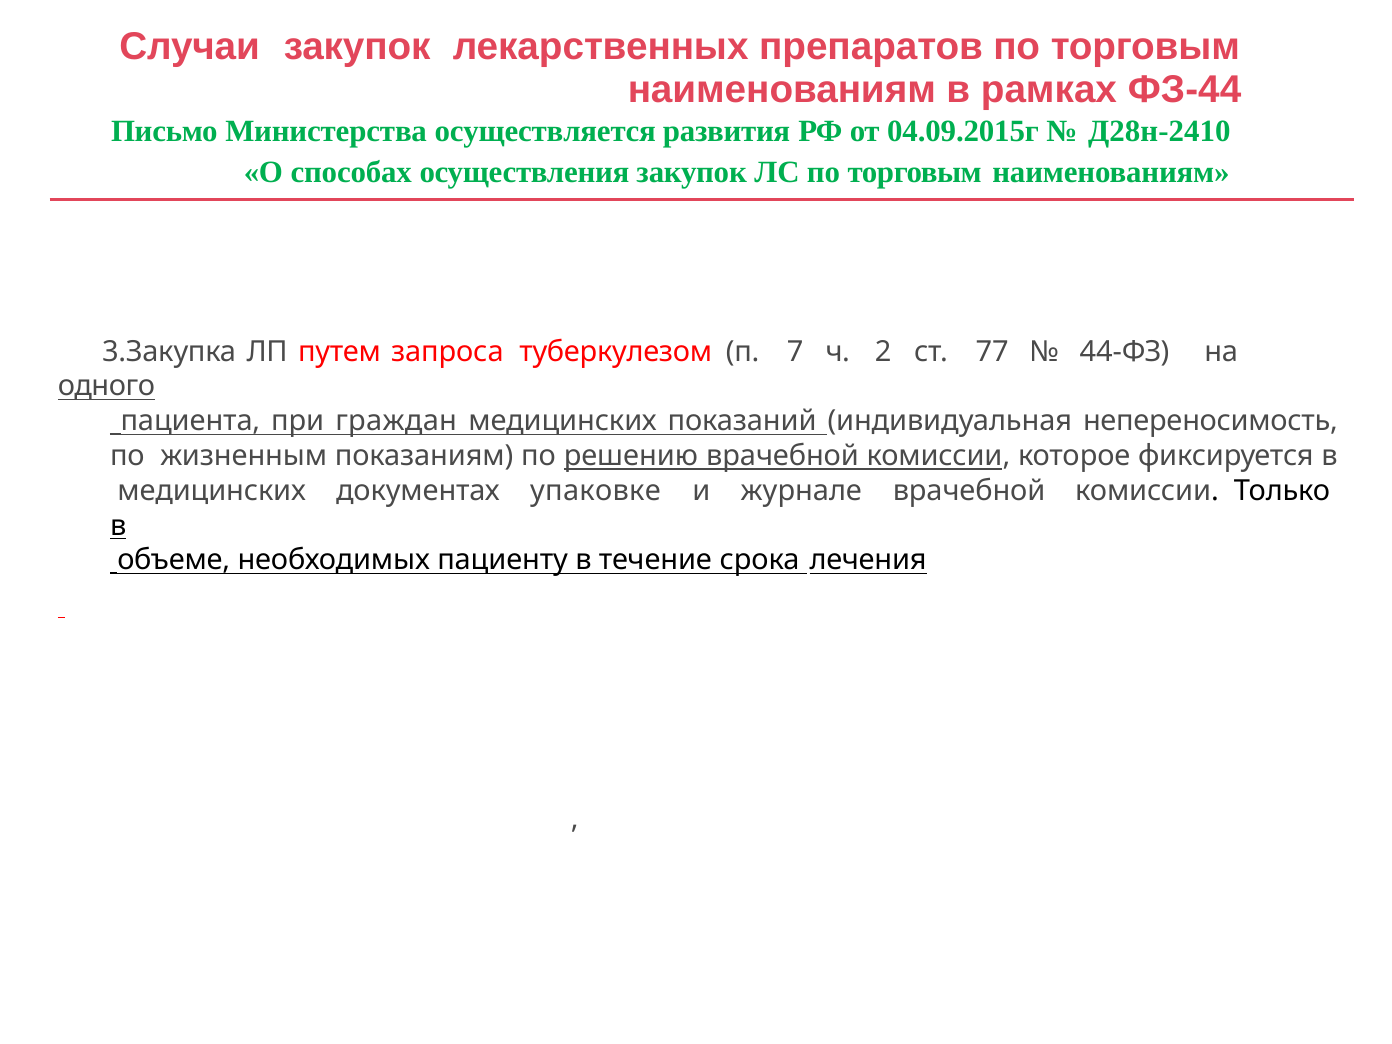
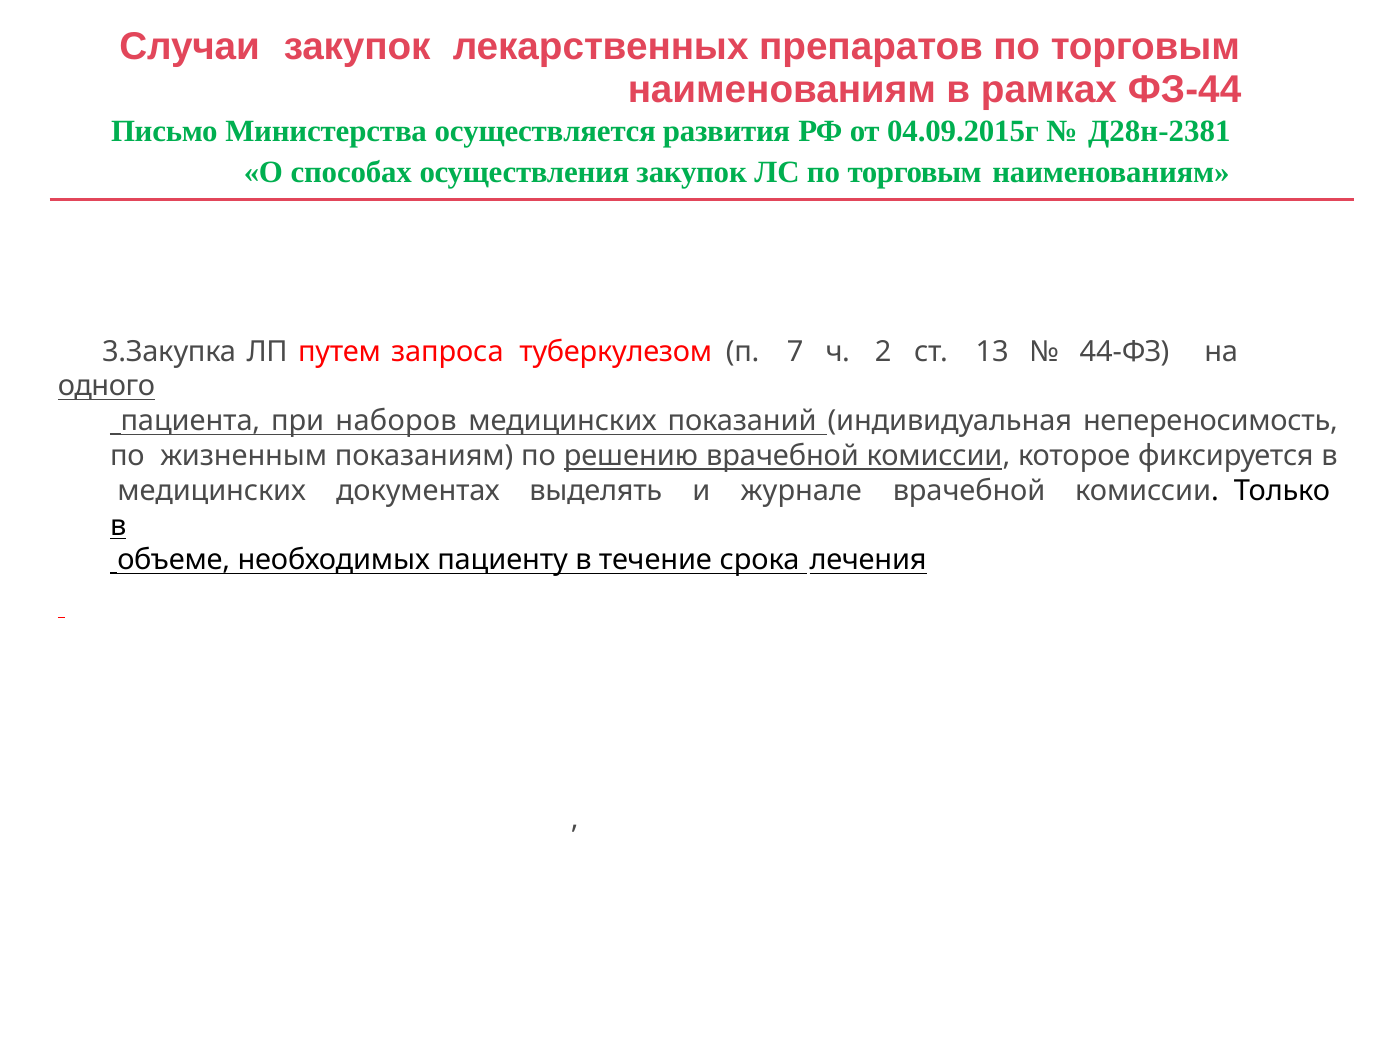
Д28н-2410: Д28н-2410 -> Д28н-2381
77: 77 -> 13
граждан: граждан -> наборов
упаковке: упаковке -> выделять
